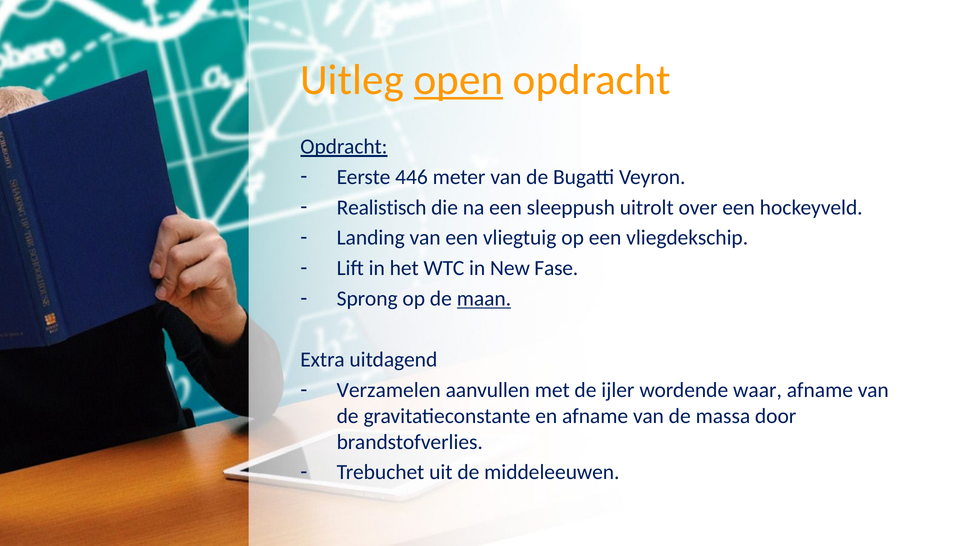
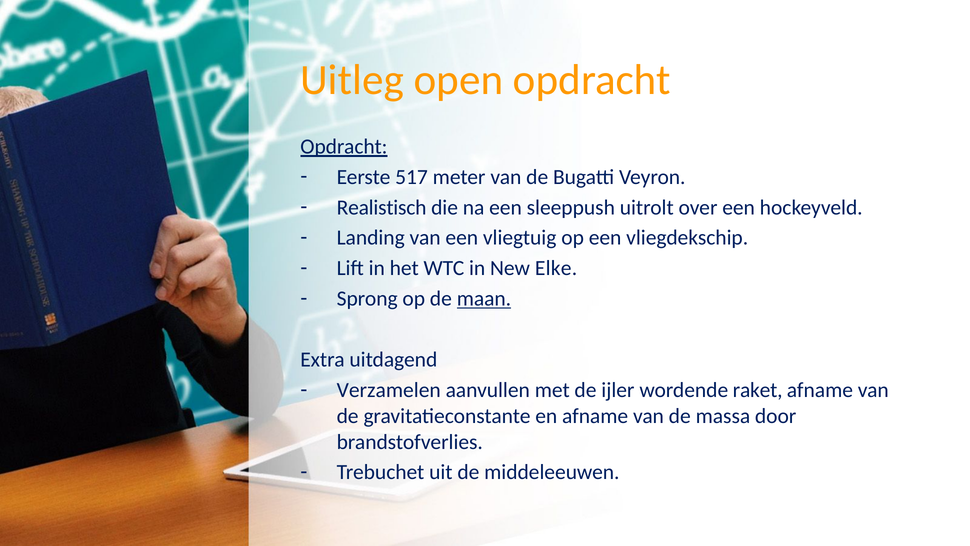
open underline: present -> none
446: 446 -> 517
Fase: Fase -> Elke
waar: waar -> raket
